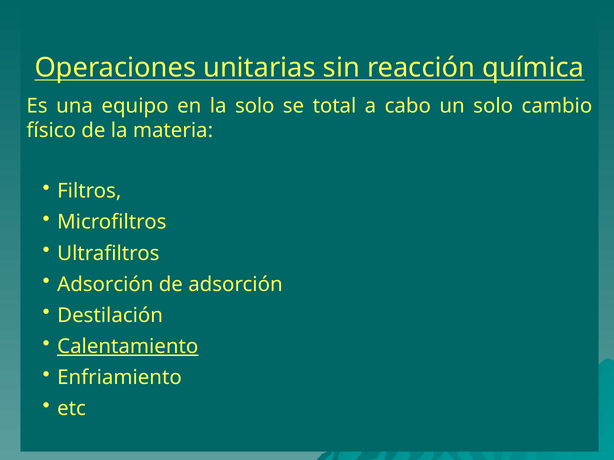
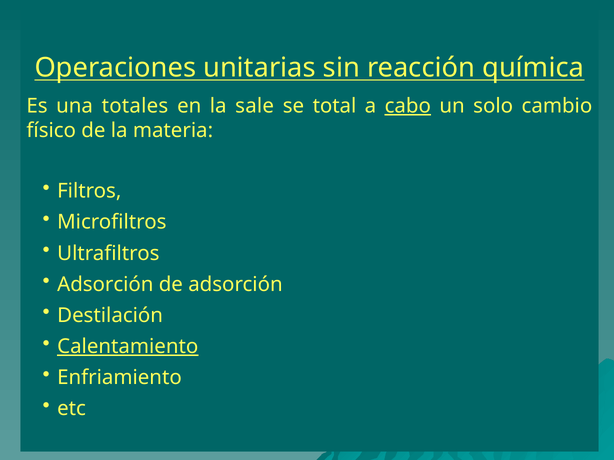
equipo: equipo -> totales
la solo: solo -> sale
cabo underline: none -> present
